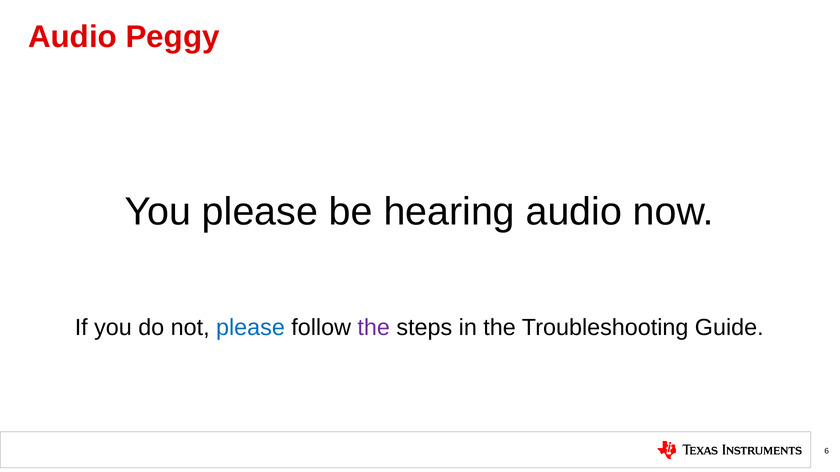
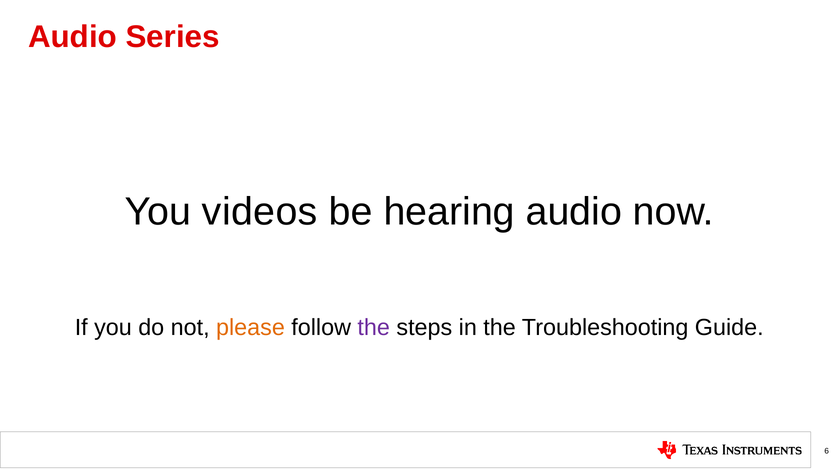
Peggy: Peggy -> Series
You please: please -> videos
please at (250, 328) colour: blue -> orange
